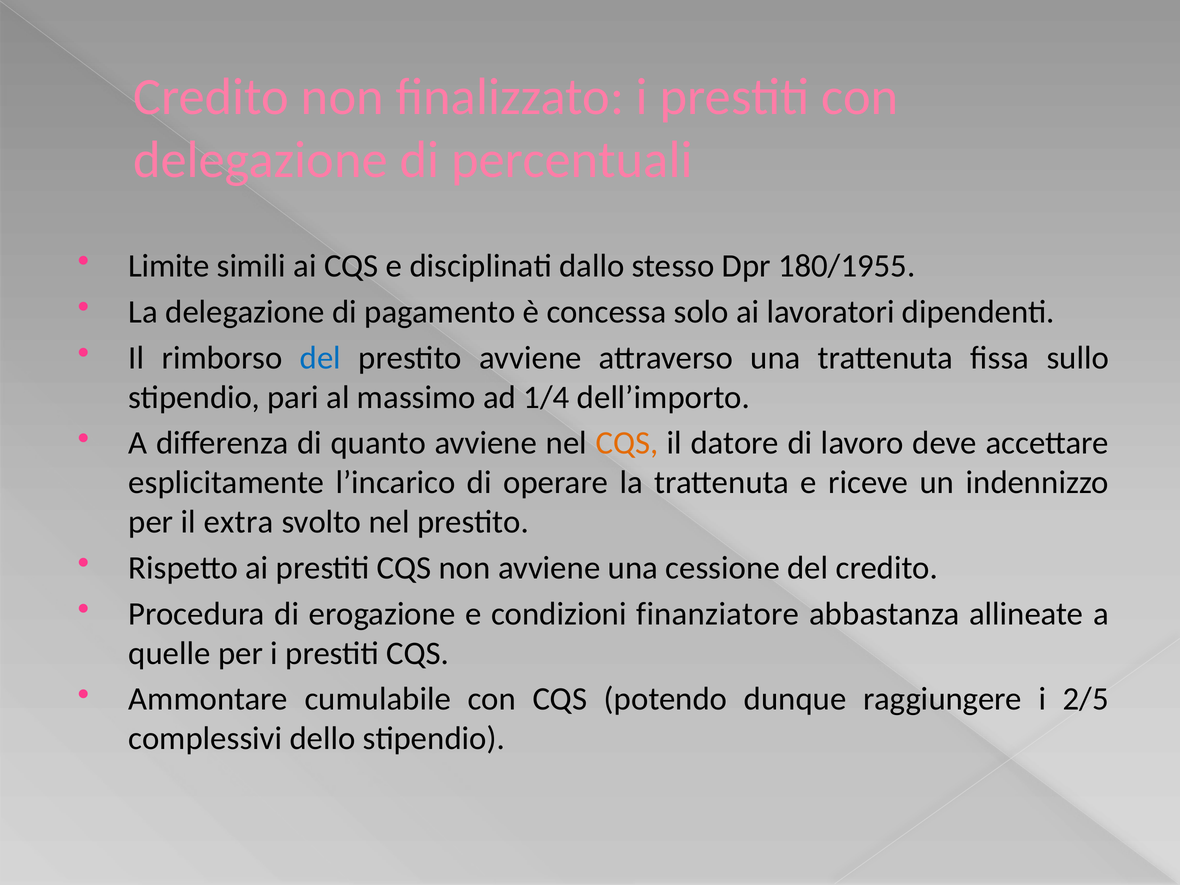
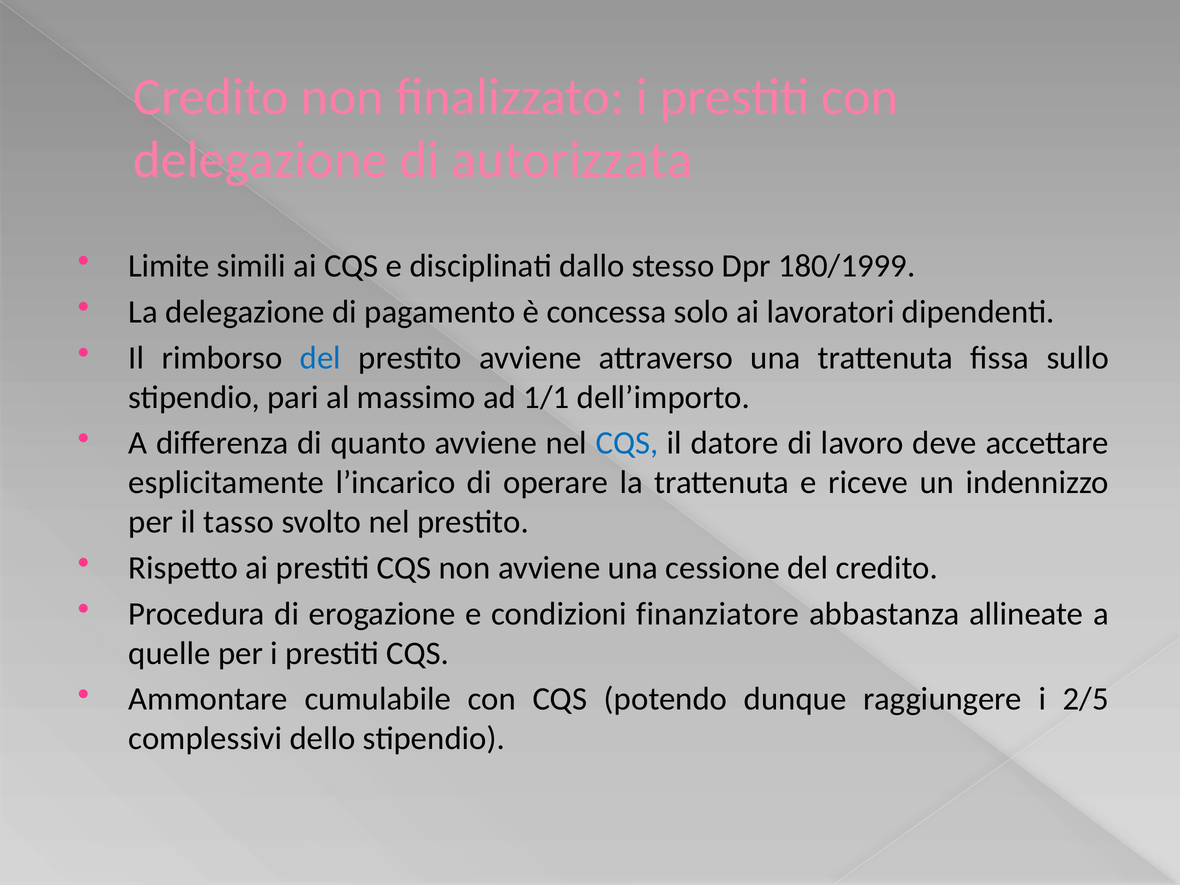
percentuali: percentuali -> autorizzata
180/1955: 180/1955 -> 180/1999
1/4: 1/4 -> 1/1
CQS at (627, 443) colour: orange -> blue
extra: extra -> tasso
